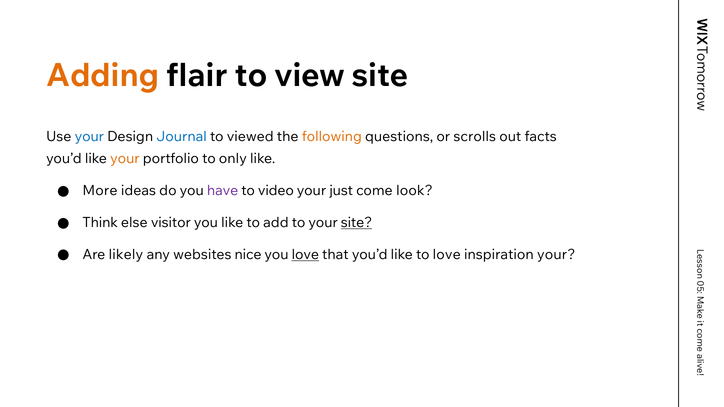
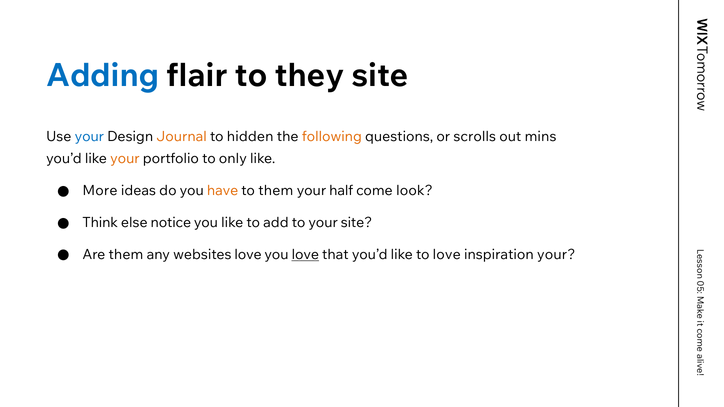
Adding colour: orange -> blue
view: view -> they
Journal colour: blue -> orange
viewed: viewed -> hidden
facts: facts -> mins
have colour: purple -> orange
to video: video -> them
just: just -> half
visitor: visitor -> notice
site at (357, 223) underline: present -> none
Are likely: likely -> them
websites nice: nice -> love
